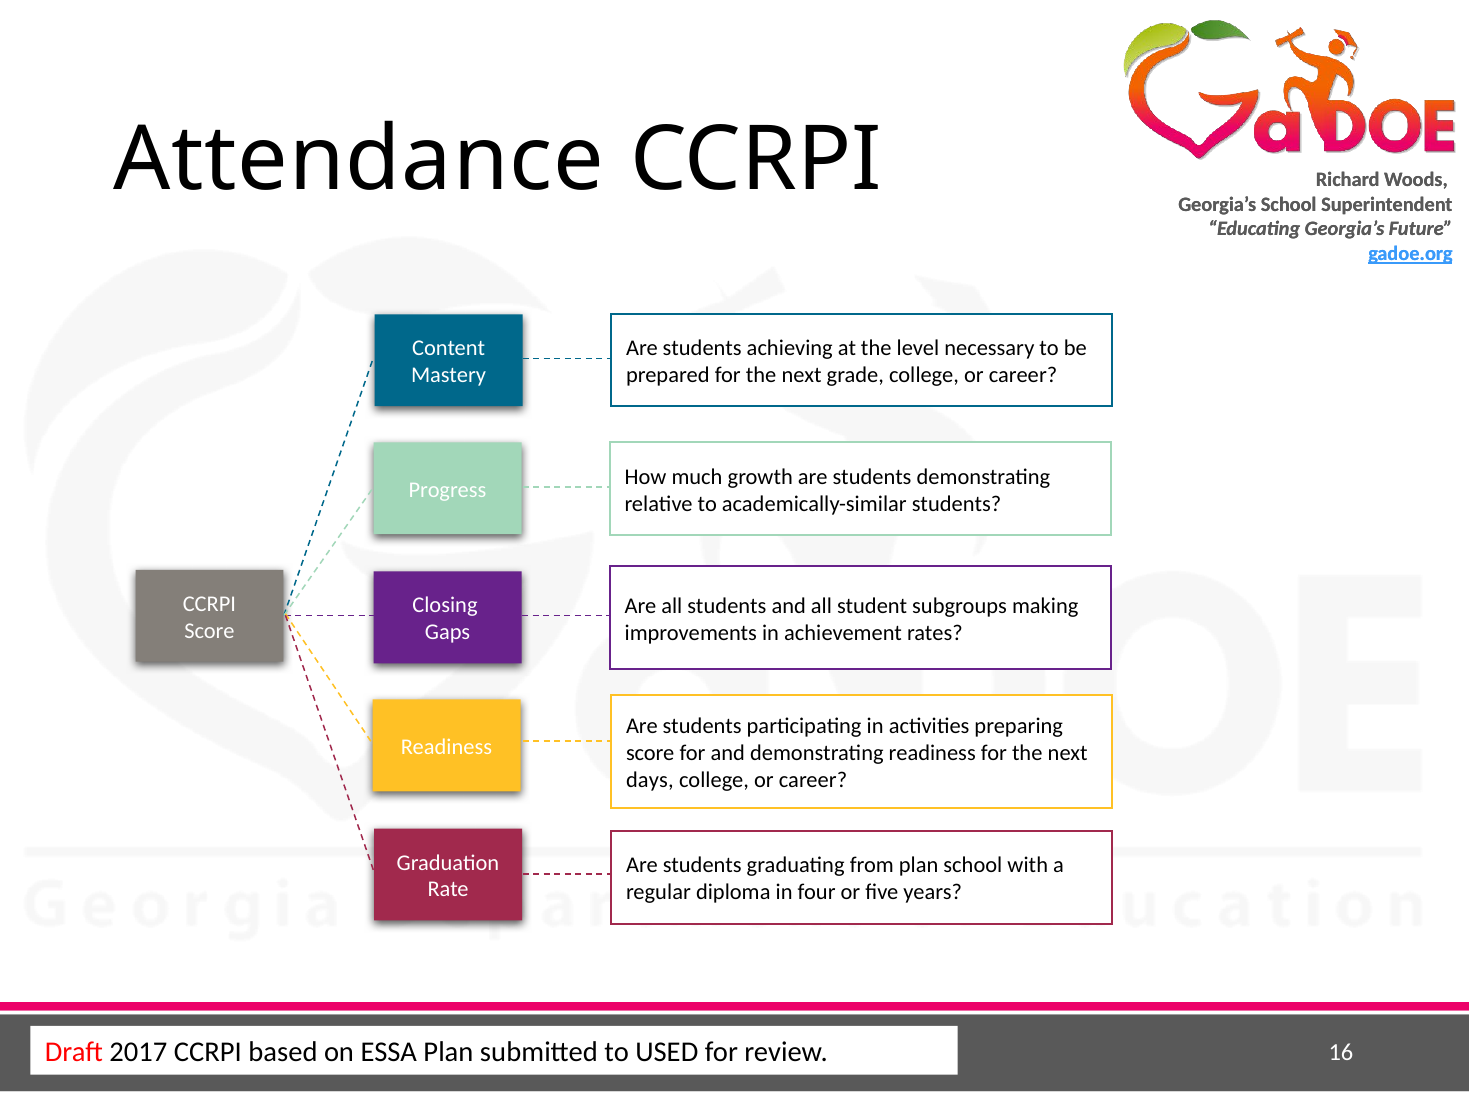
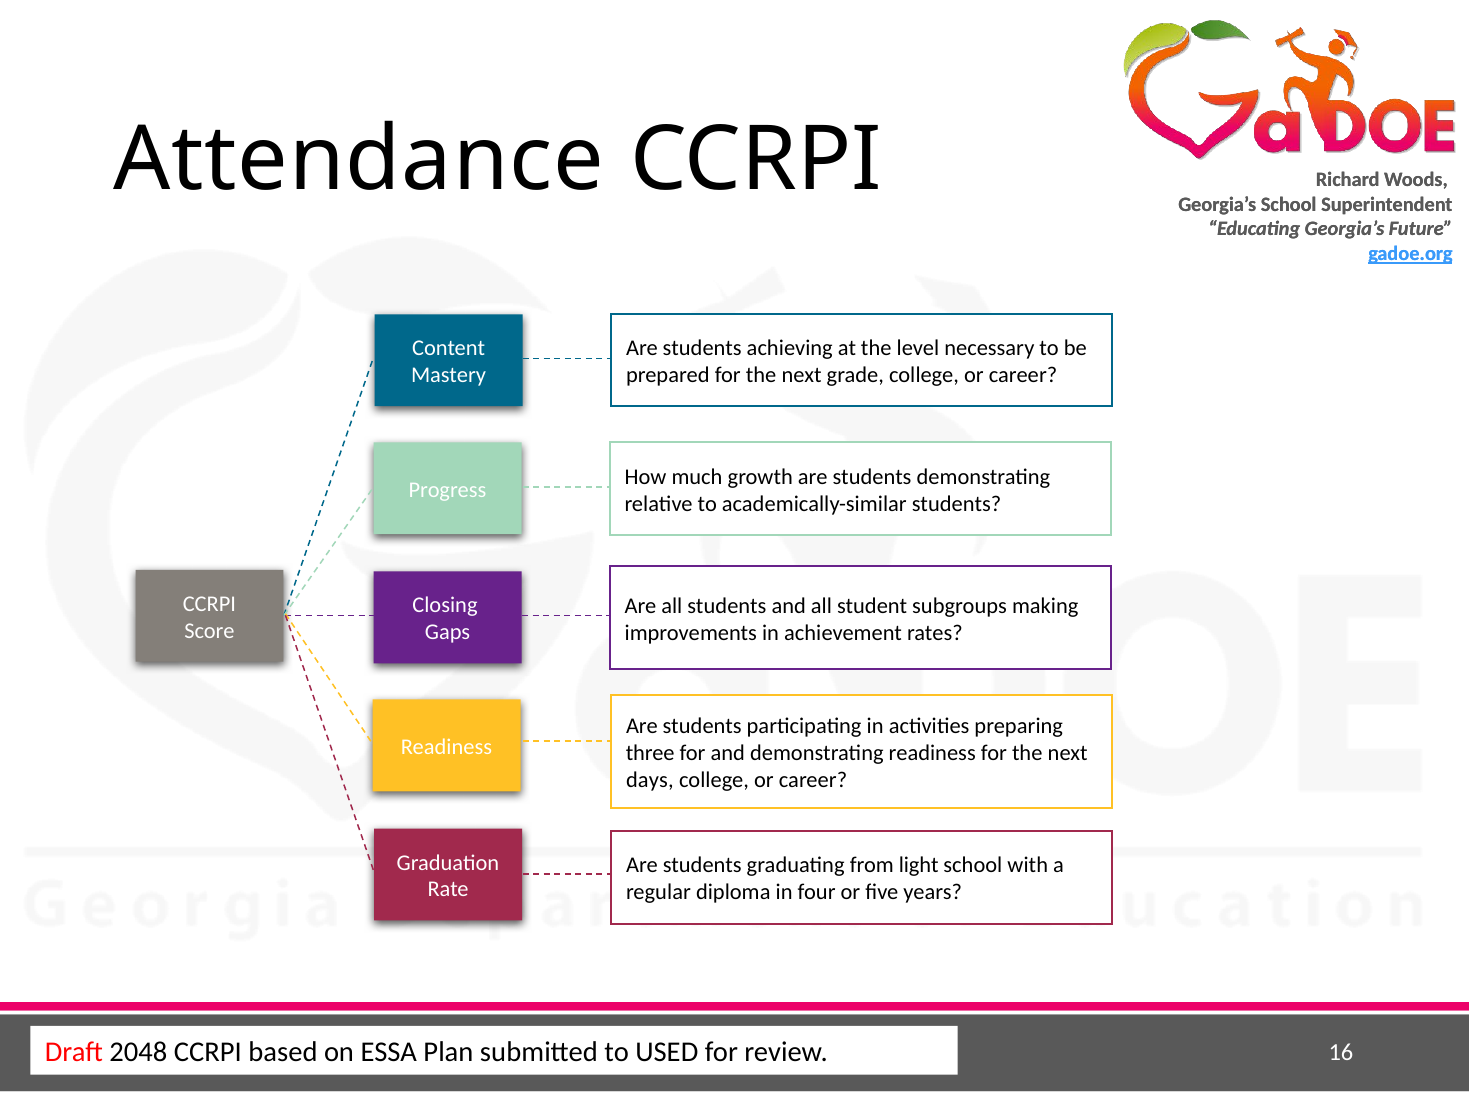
score at (650, 753): score -> three
from plan: plan -> light
2017: 2017 -> 2048
